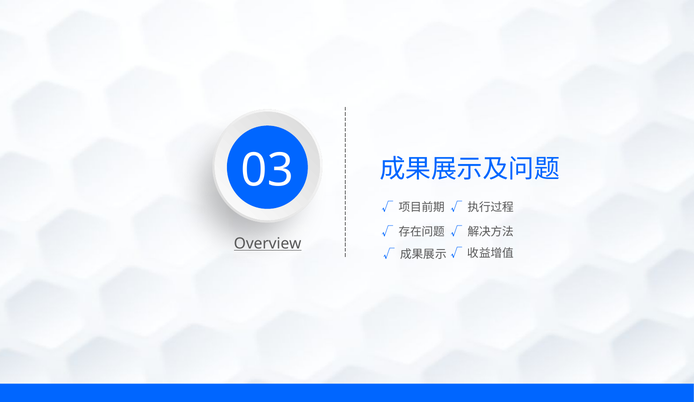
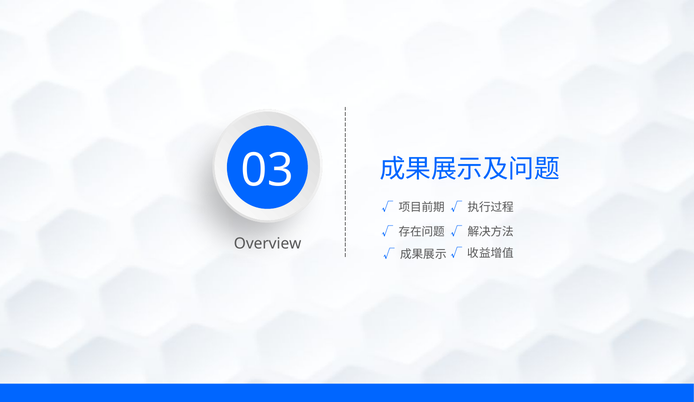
Overview underline: present -> none
